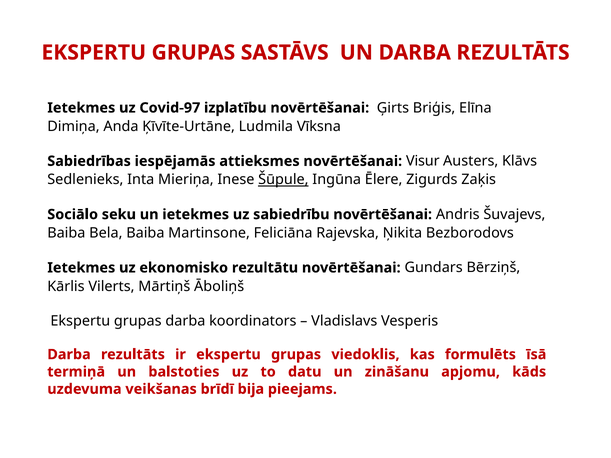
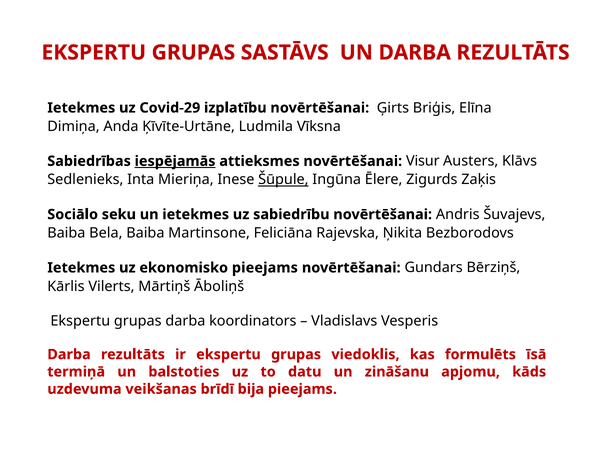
Covid-97: Covid-97 -> Covid-29
iespējamās underline: none -> present
ekonomisko rezultātu: rezultātu -> pieejams
